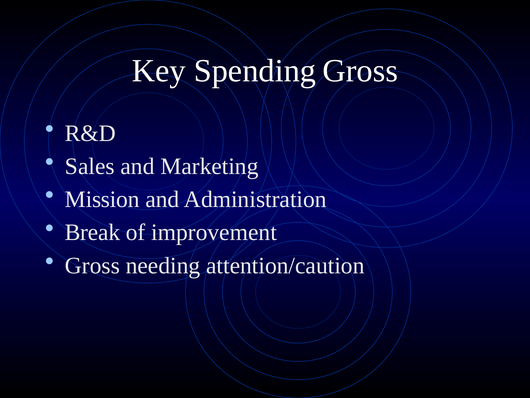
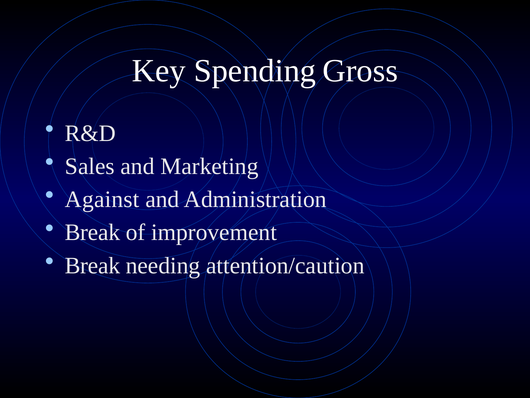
Mission: Mission -> Against
Gross at (92, 265): Gross -> Break
